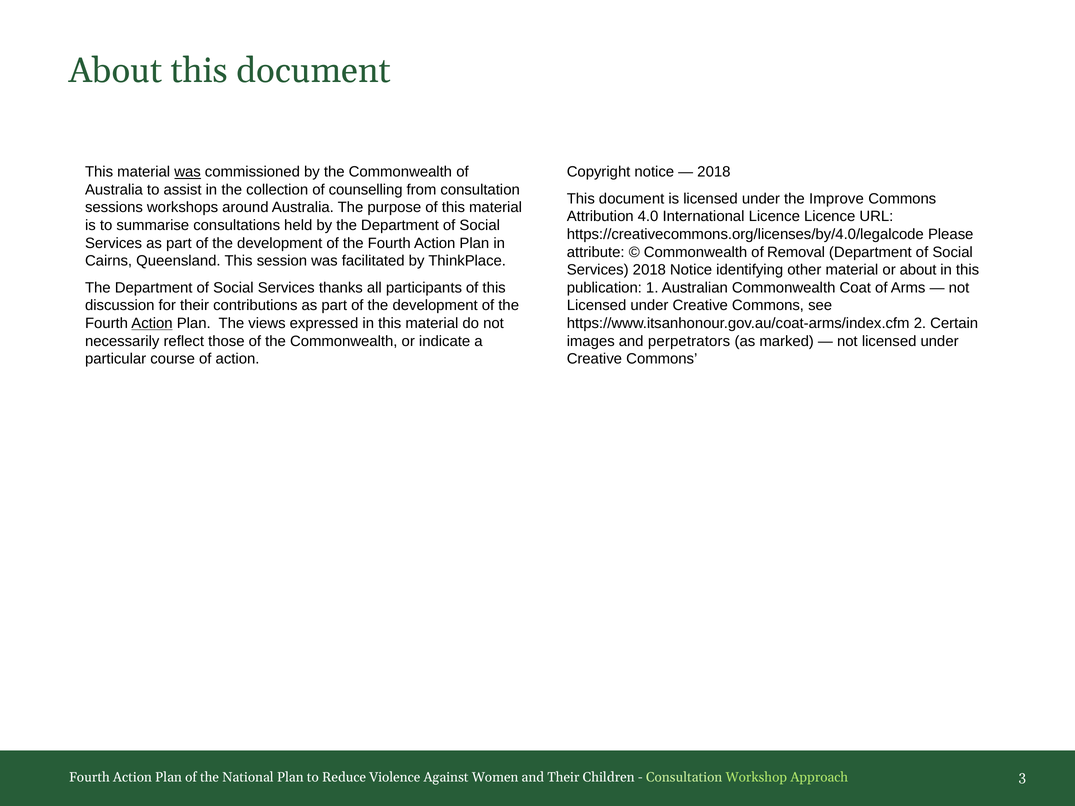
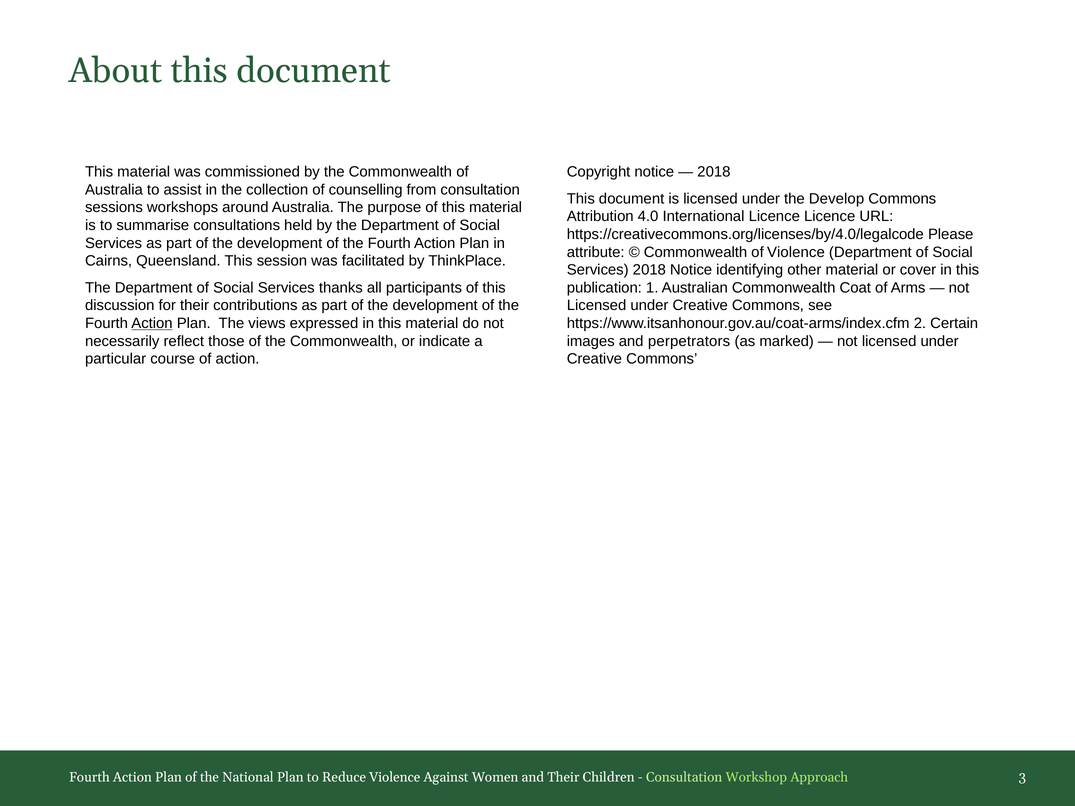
was at (188, 172) underline: present -> none
Improve: Improve -> Develop
of Removal: Removal -> Violence
or about: about -> cover
